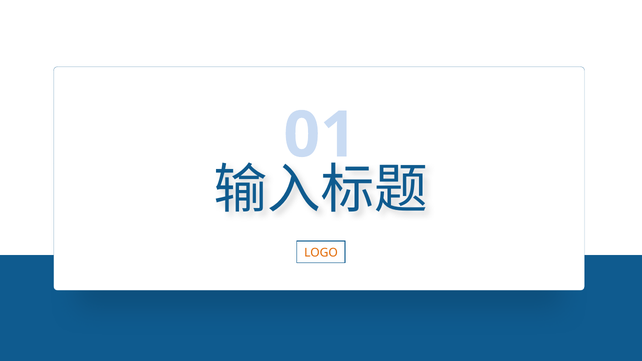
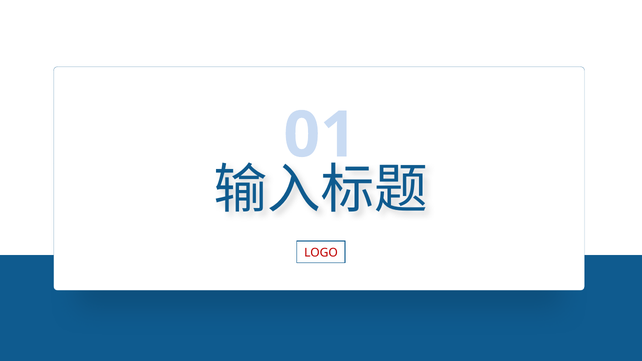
LOGO colour: orange -> red
